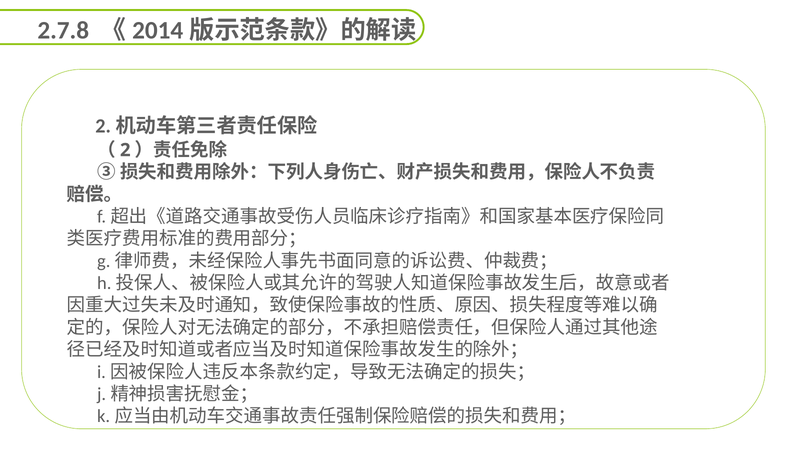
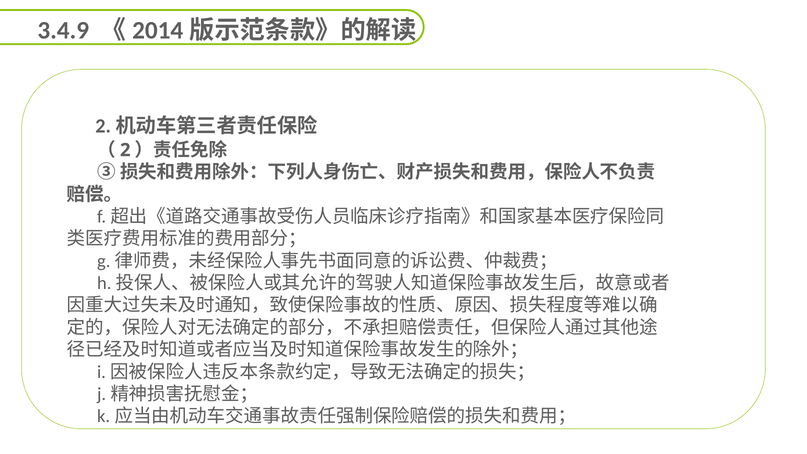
2.7.8: 2.7.8 -> 3.4.9
